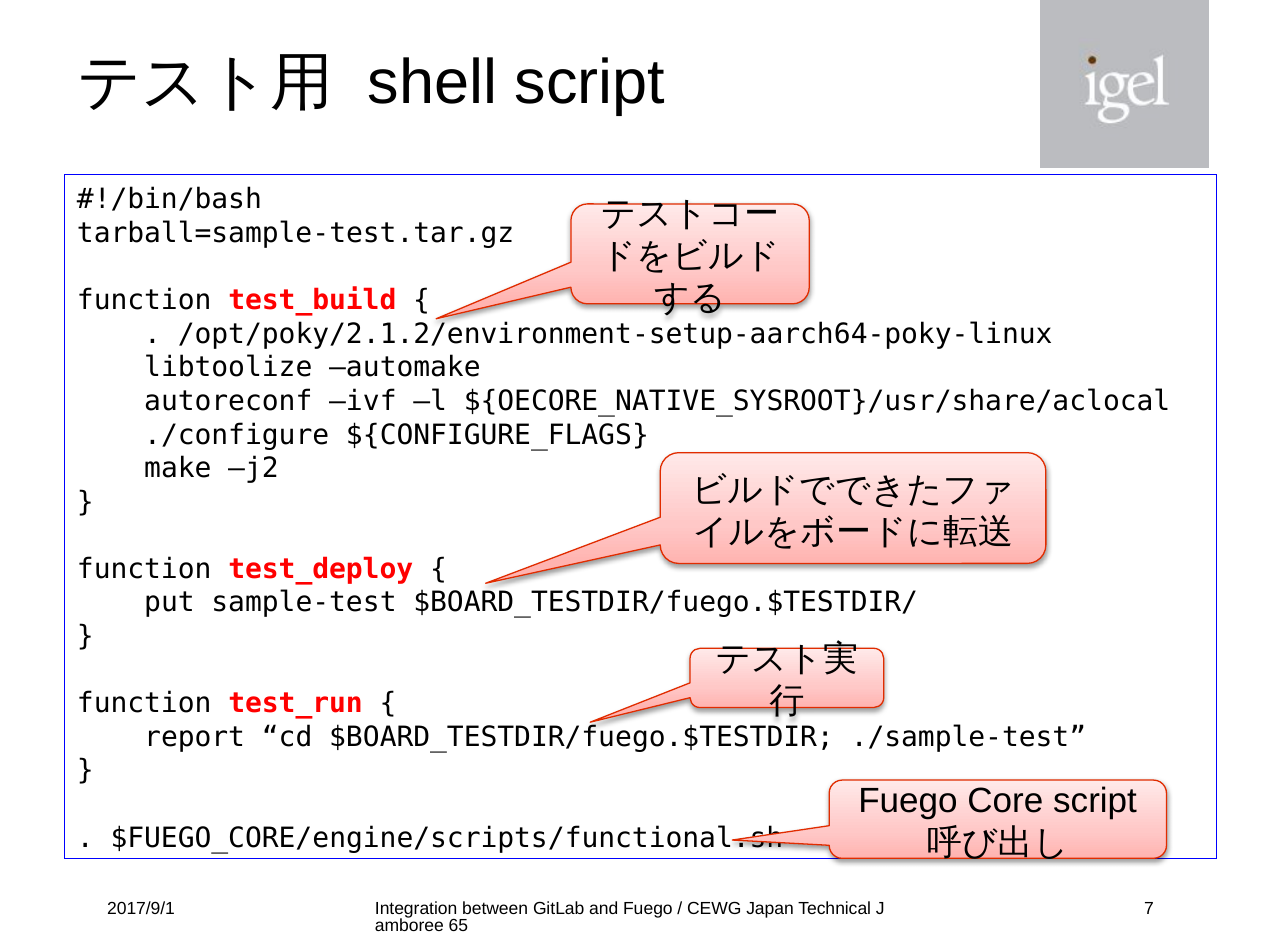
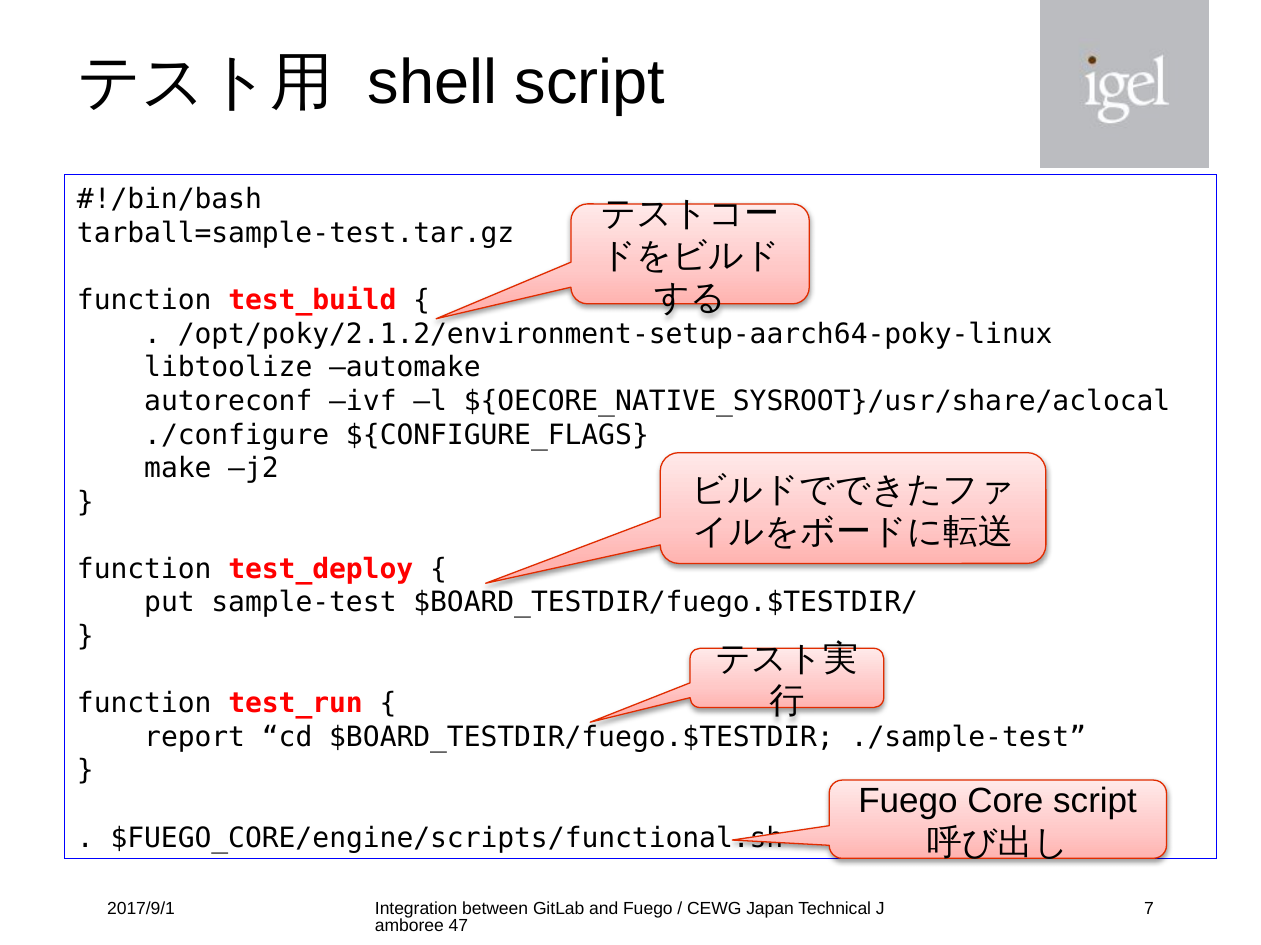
65: 65 -> 47
